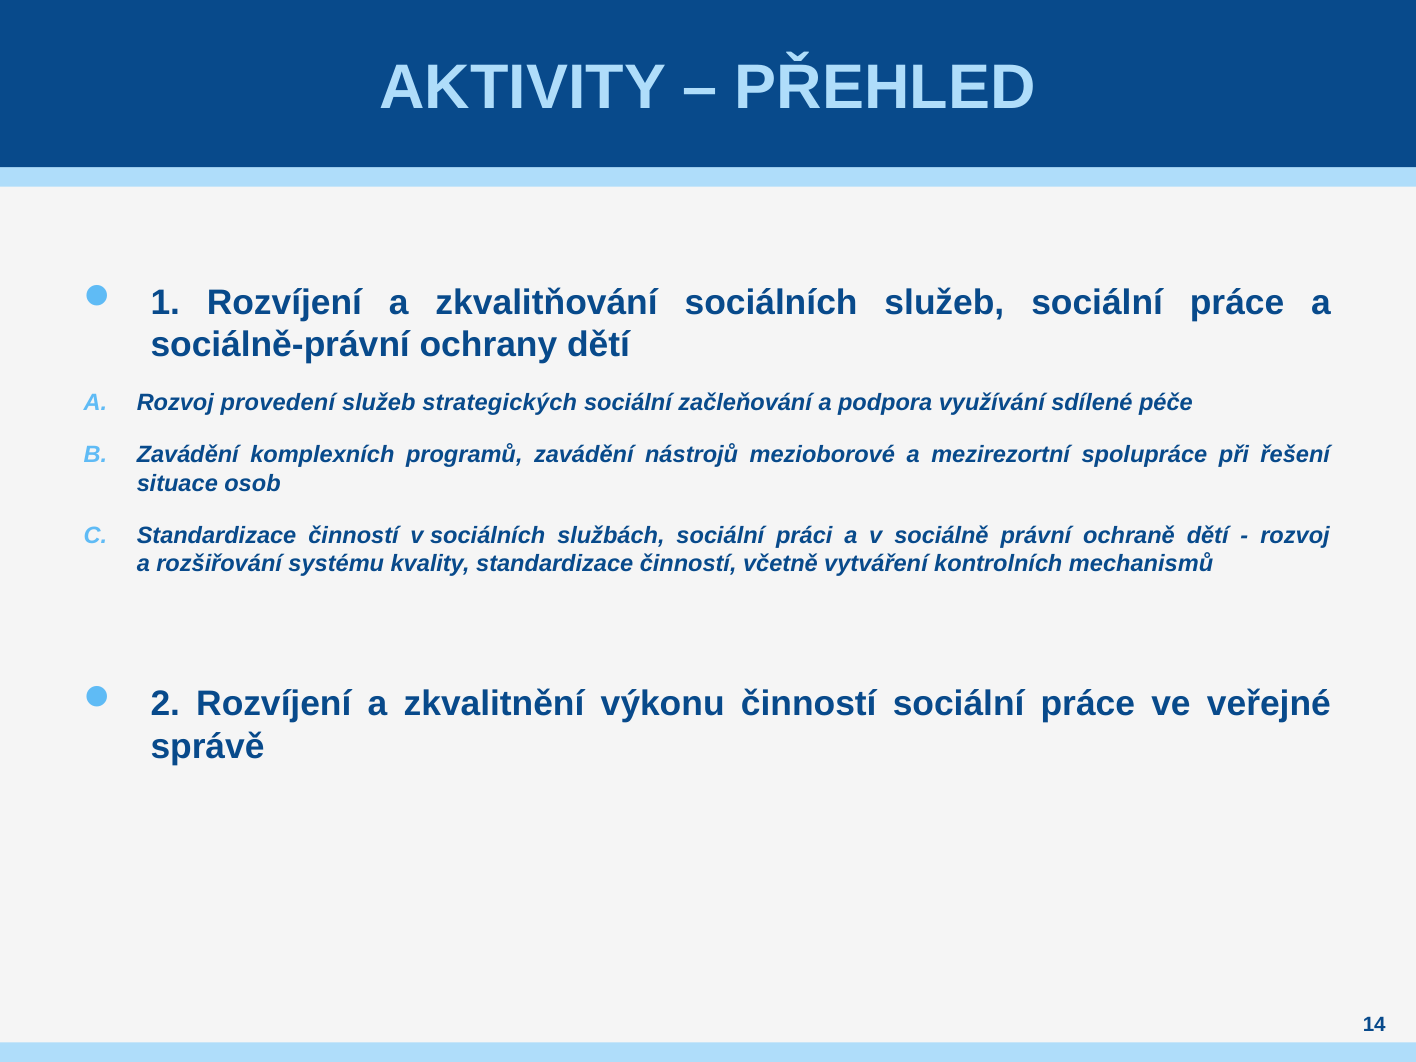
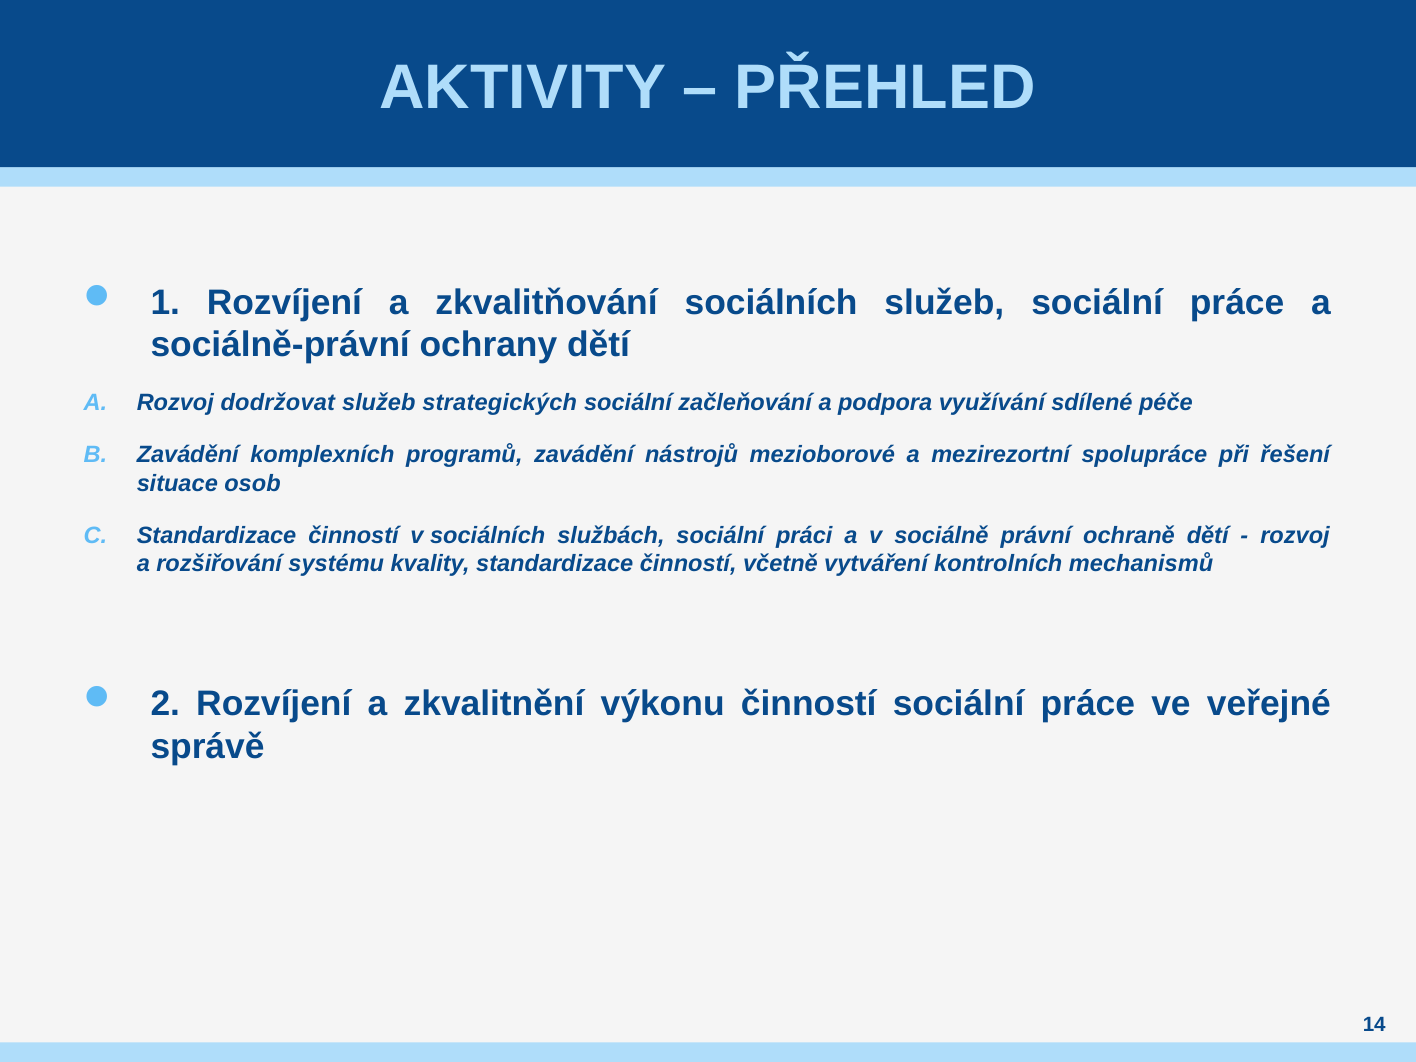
provedení: provedení -> dodržovat
